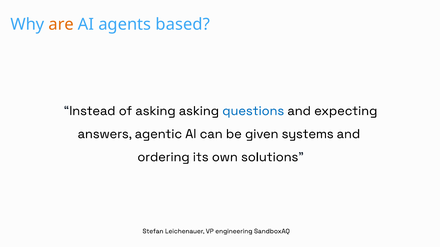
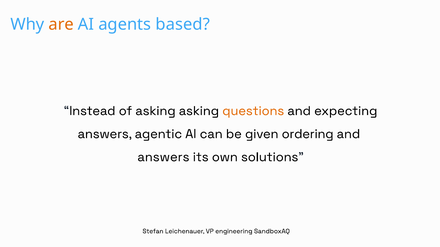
questions colour: blue -> orange
systems: systems -> ordering
ordering at (163, 157): ordering -> answers
